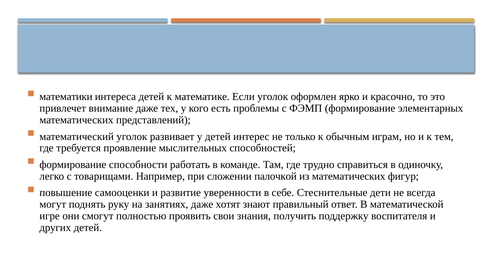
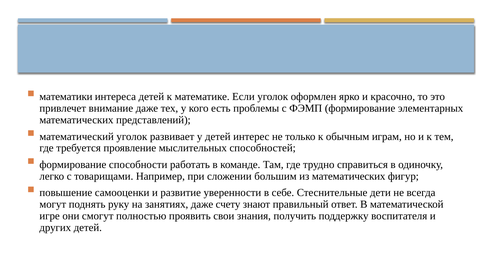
палочкой: палочкой -> большим
хотят: хотят -> счету
